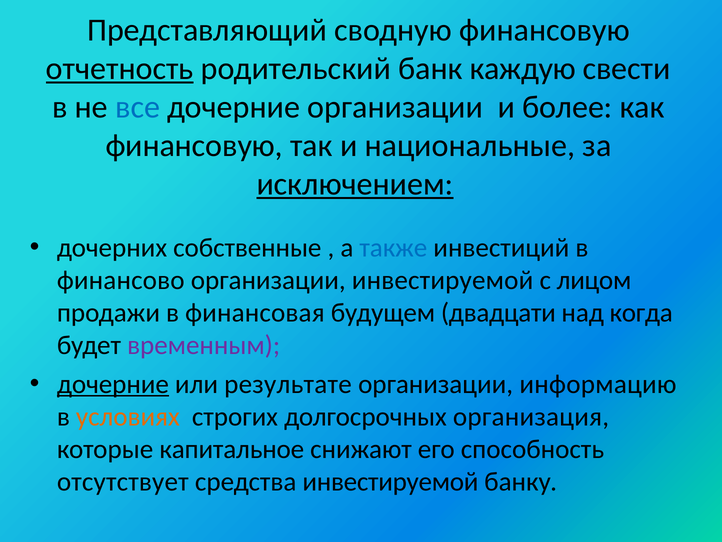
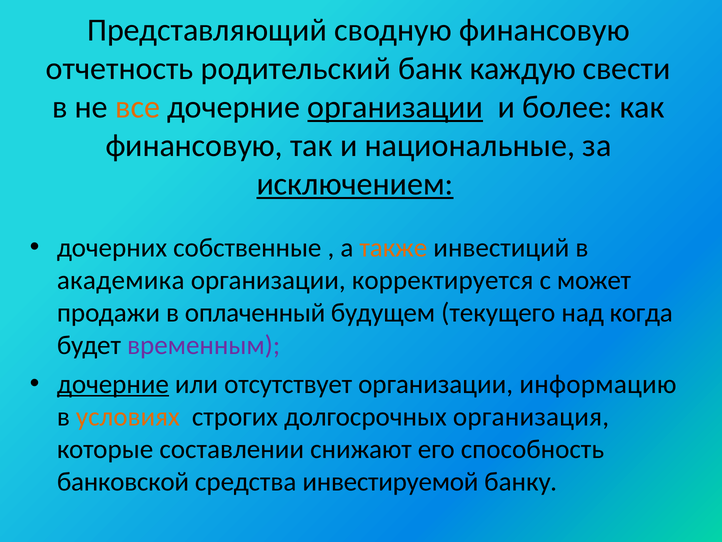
отчетность underline: present -> none
все colour: blue -> orange
организации at (395, 107) underline: none -> present
также colour: blue -> orange
финансово: финансово -> академика
организации инвестируемой: инвестируемой -> корректируется
лицом: лицом -> может
финансовая: финансовая -> оплаченный
двадцати: двадцати -> текущего
результате: результате -> отсутствует
капитальное: капитальное -> составлении
отсутствует: отсутствует -> банковской
